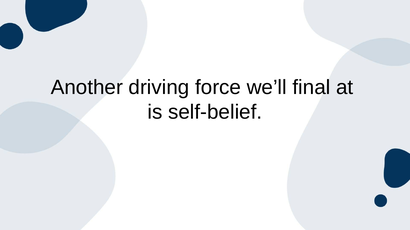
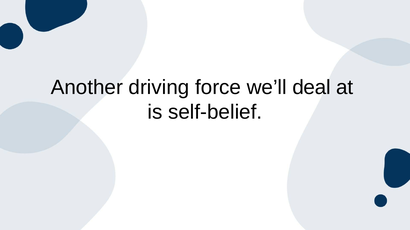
final: final -> deal
